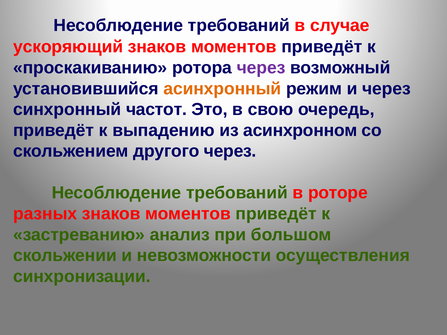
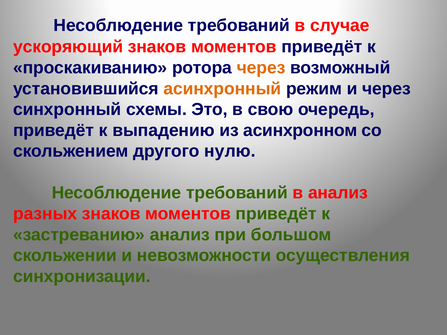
через at (261, 68) colour: purple -> orange
частот: частот -> схемы
другого через: через -> нулю
в роторе: роторе -> анализ
